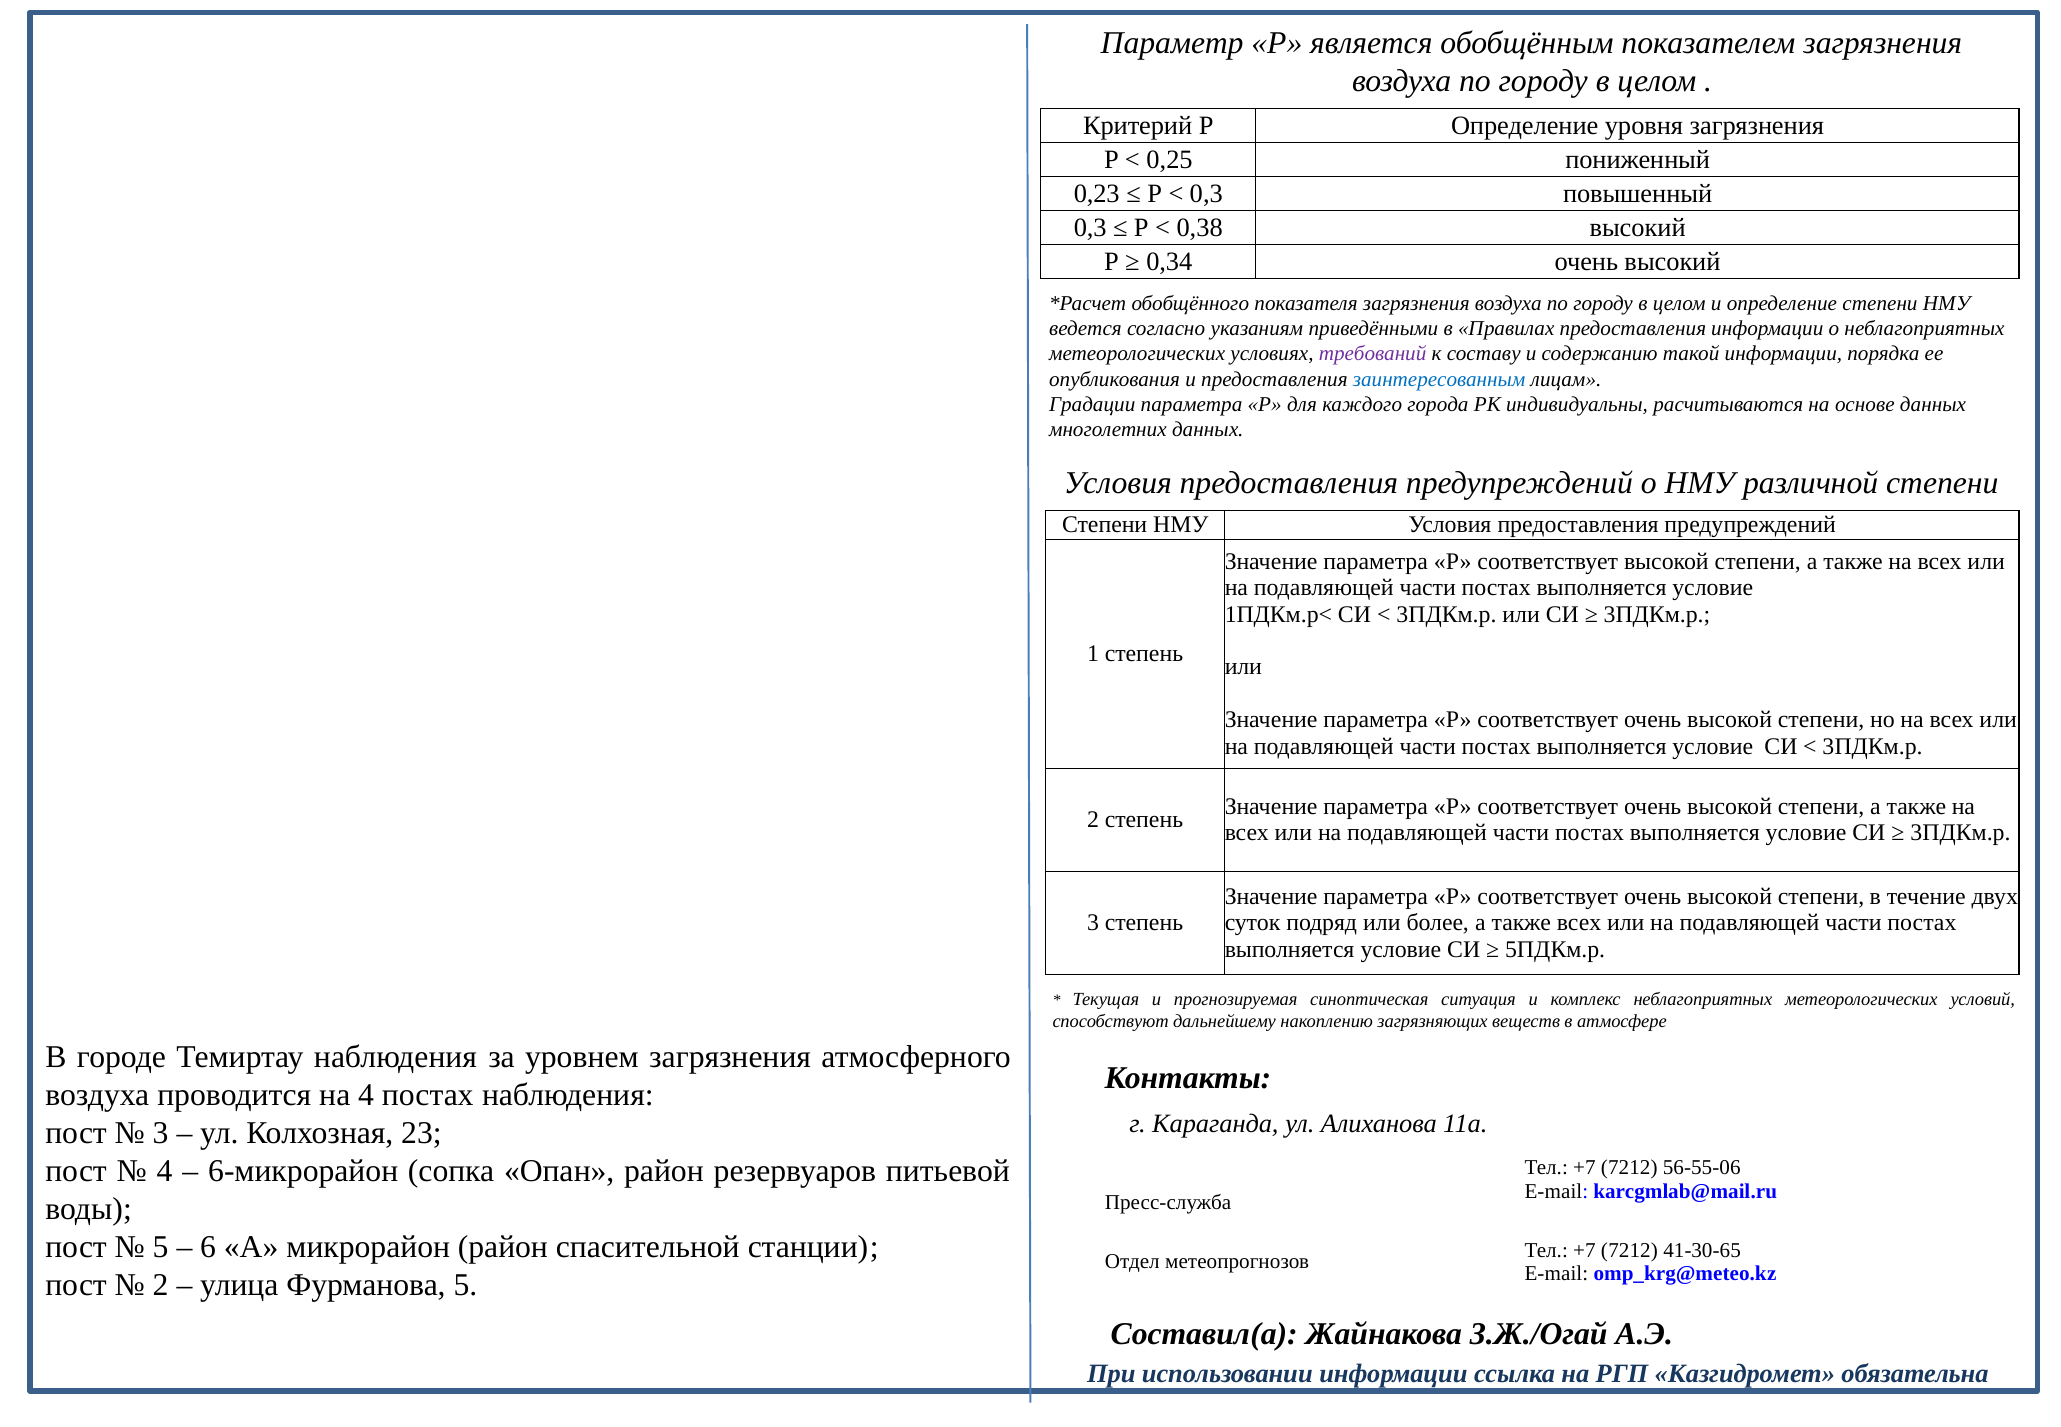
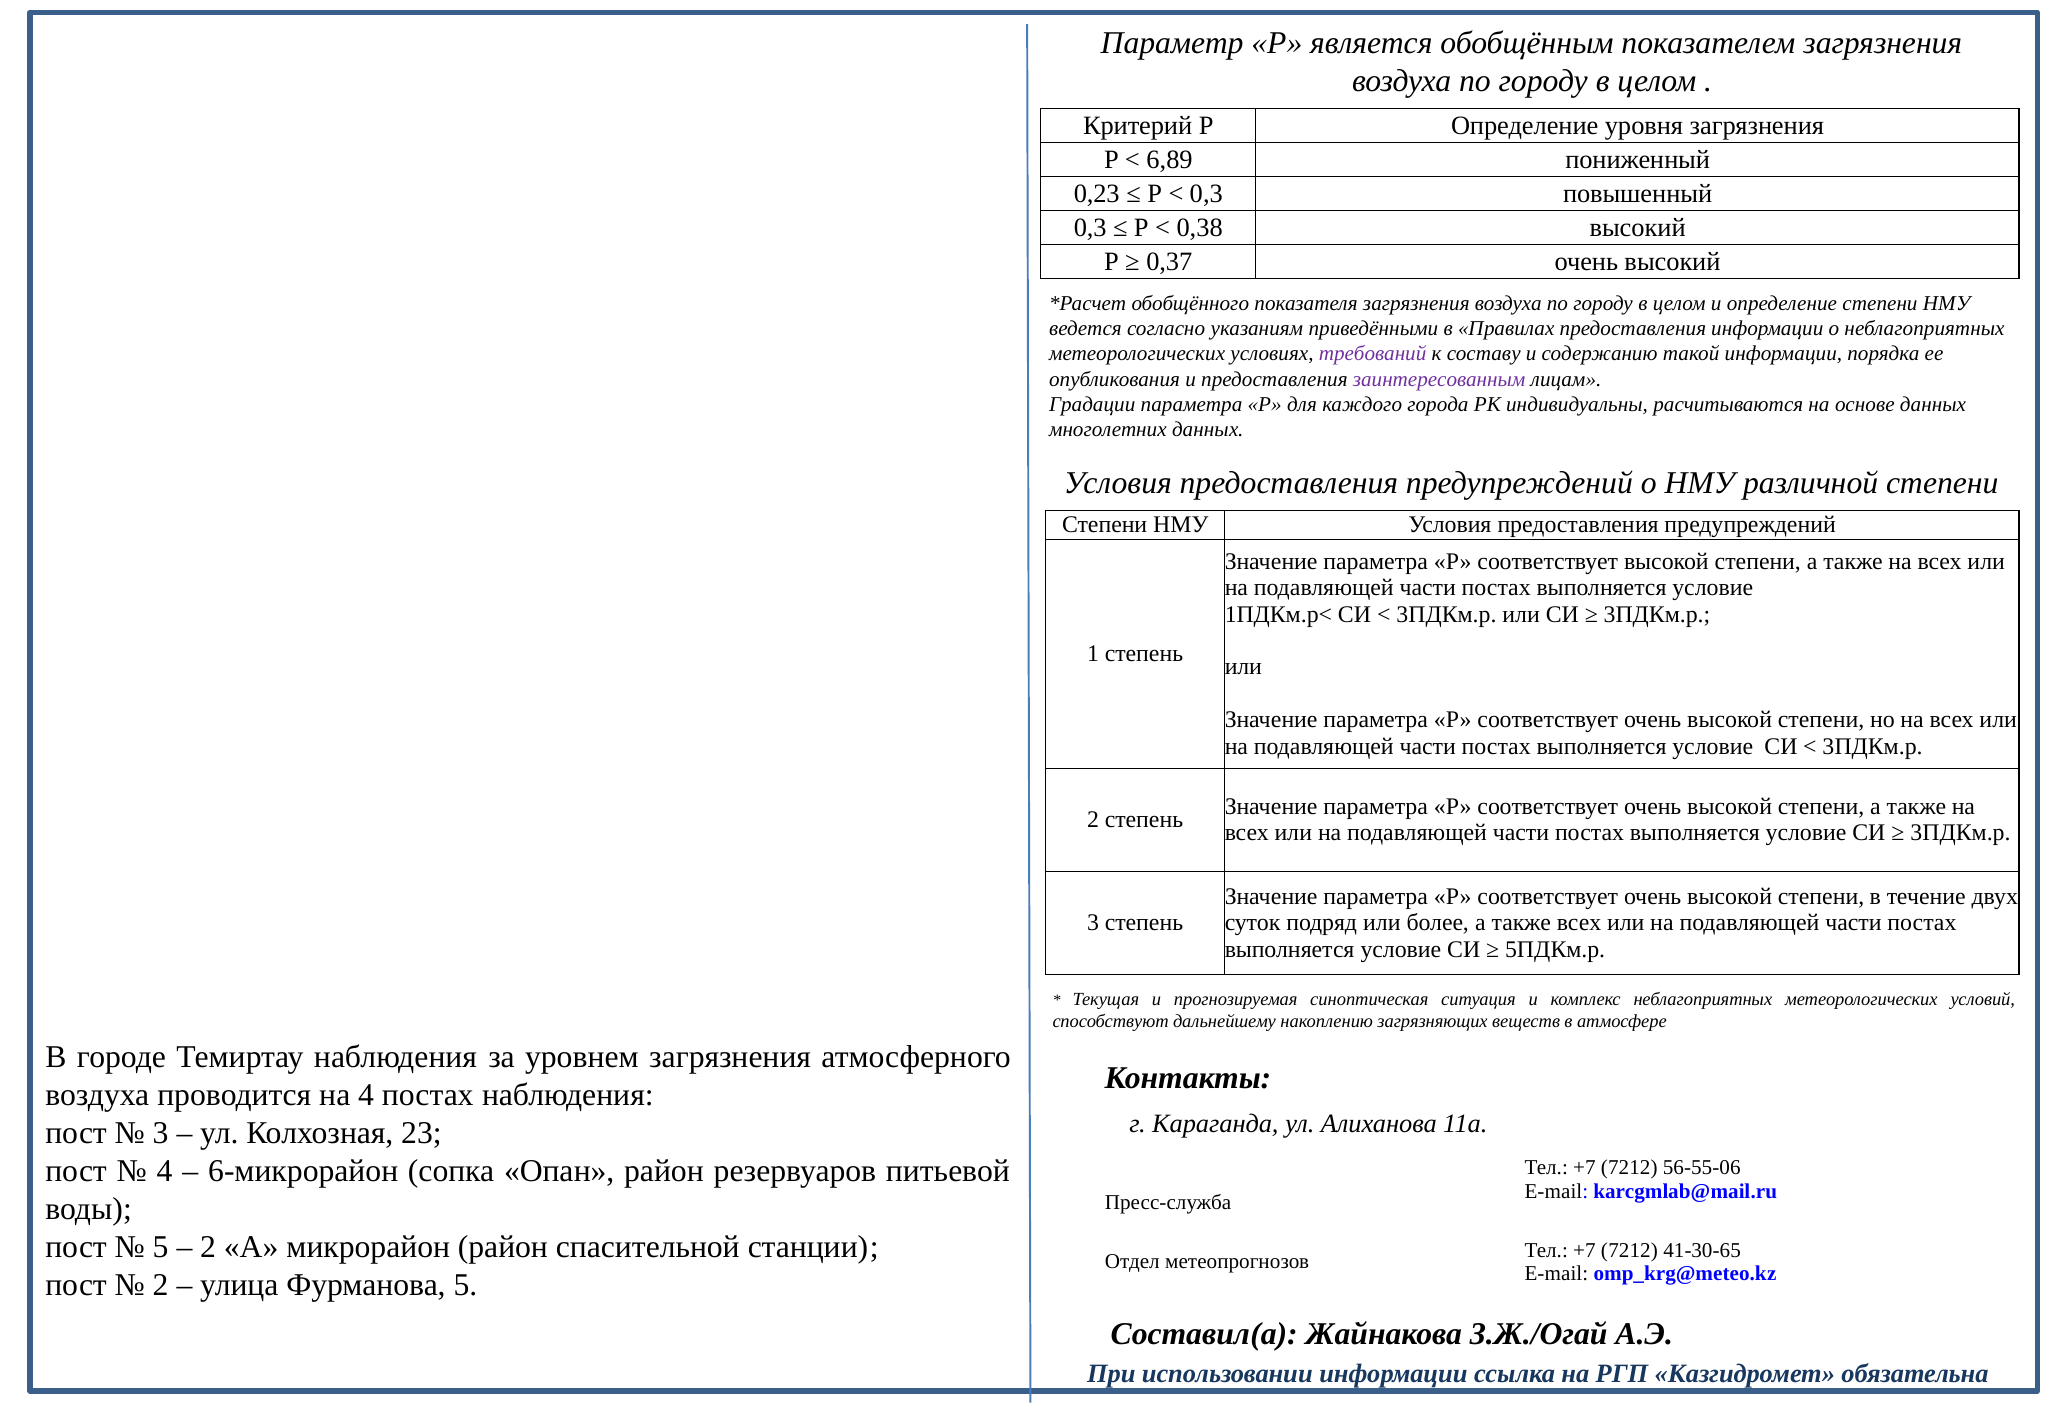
0,25: 0,25 -> 6,89
0,34: 0,34 -> 0,37
заинтересованным colour: blue -> purple
6 at (208, 1247): 6 -> 2
